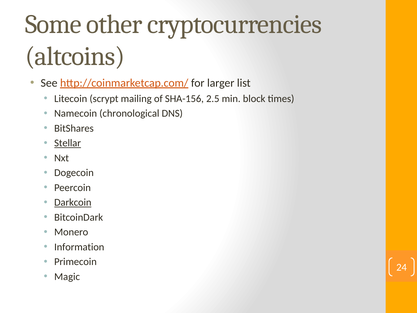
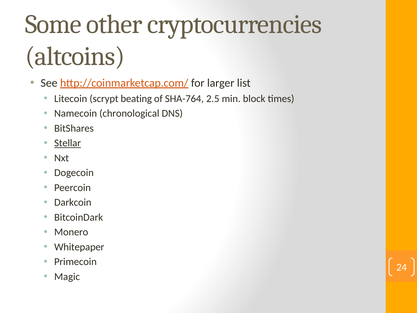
mailing: mailing -> beating
SHA-156: SHA-156 -> SHA-764
Darkcoin underline: present -> none
Information: Information -> Whitepaper
